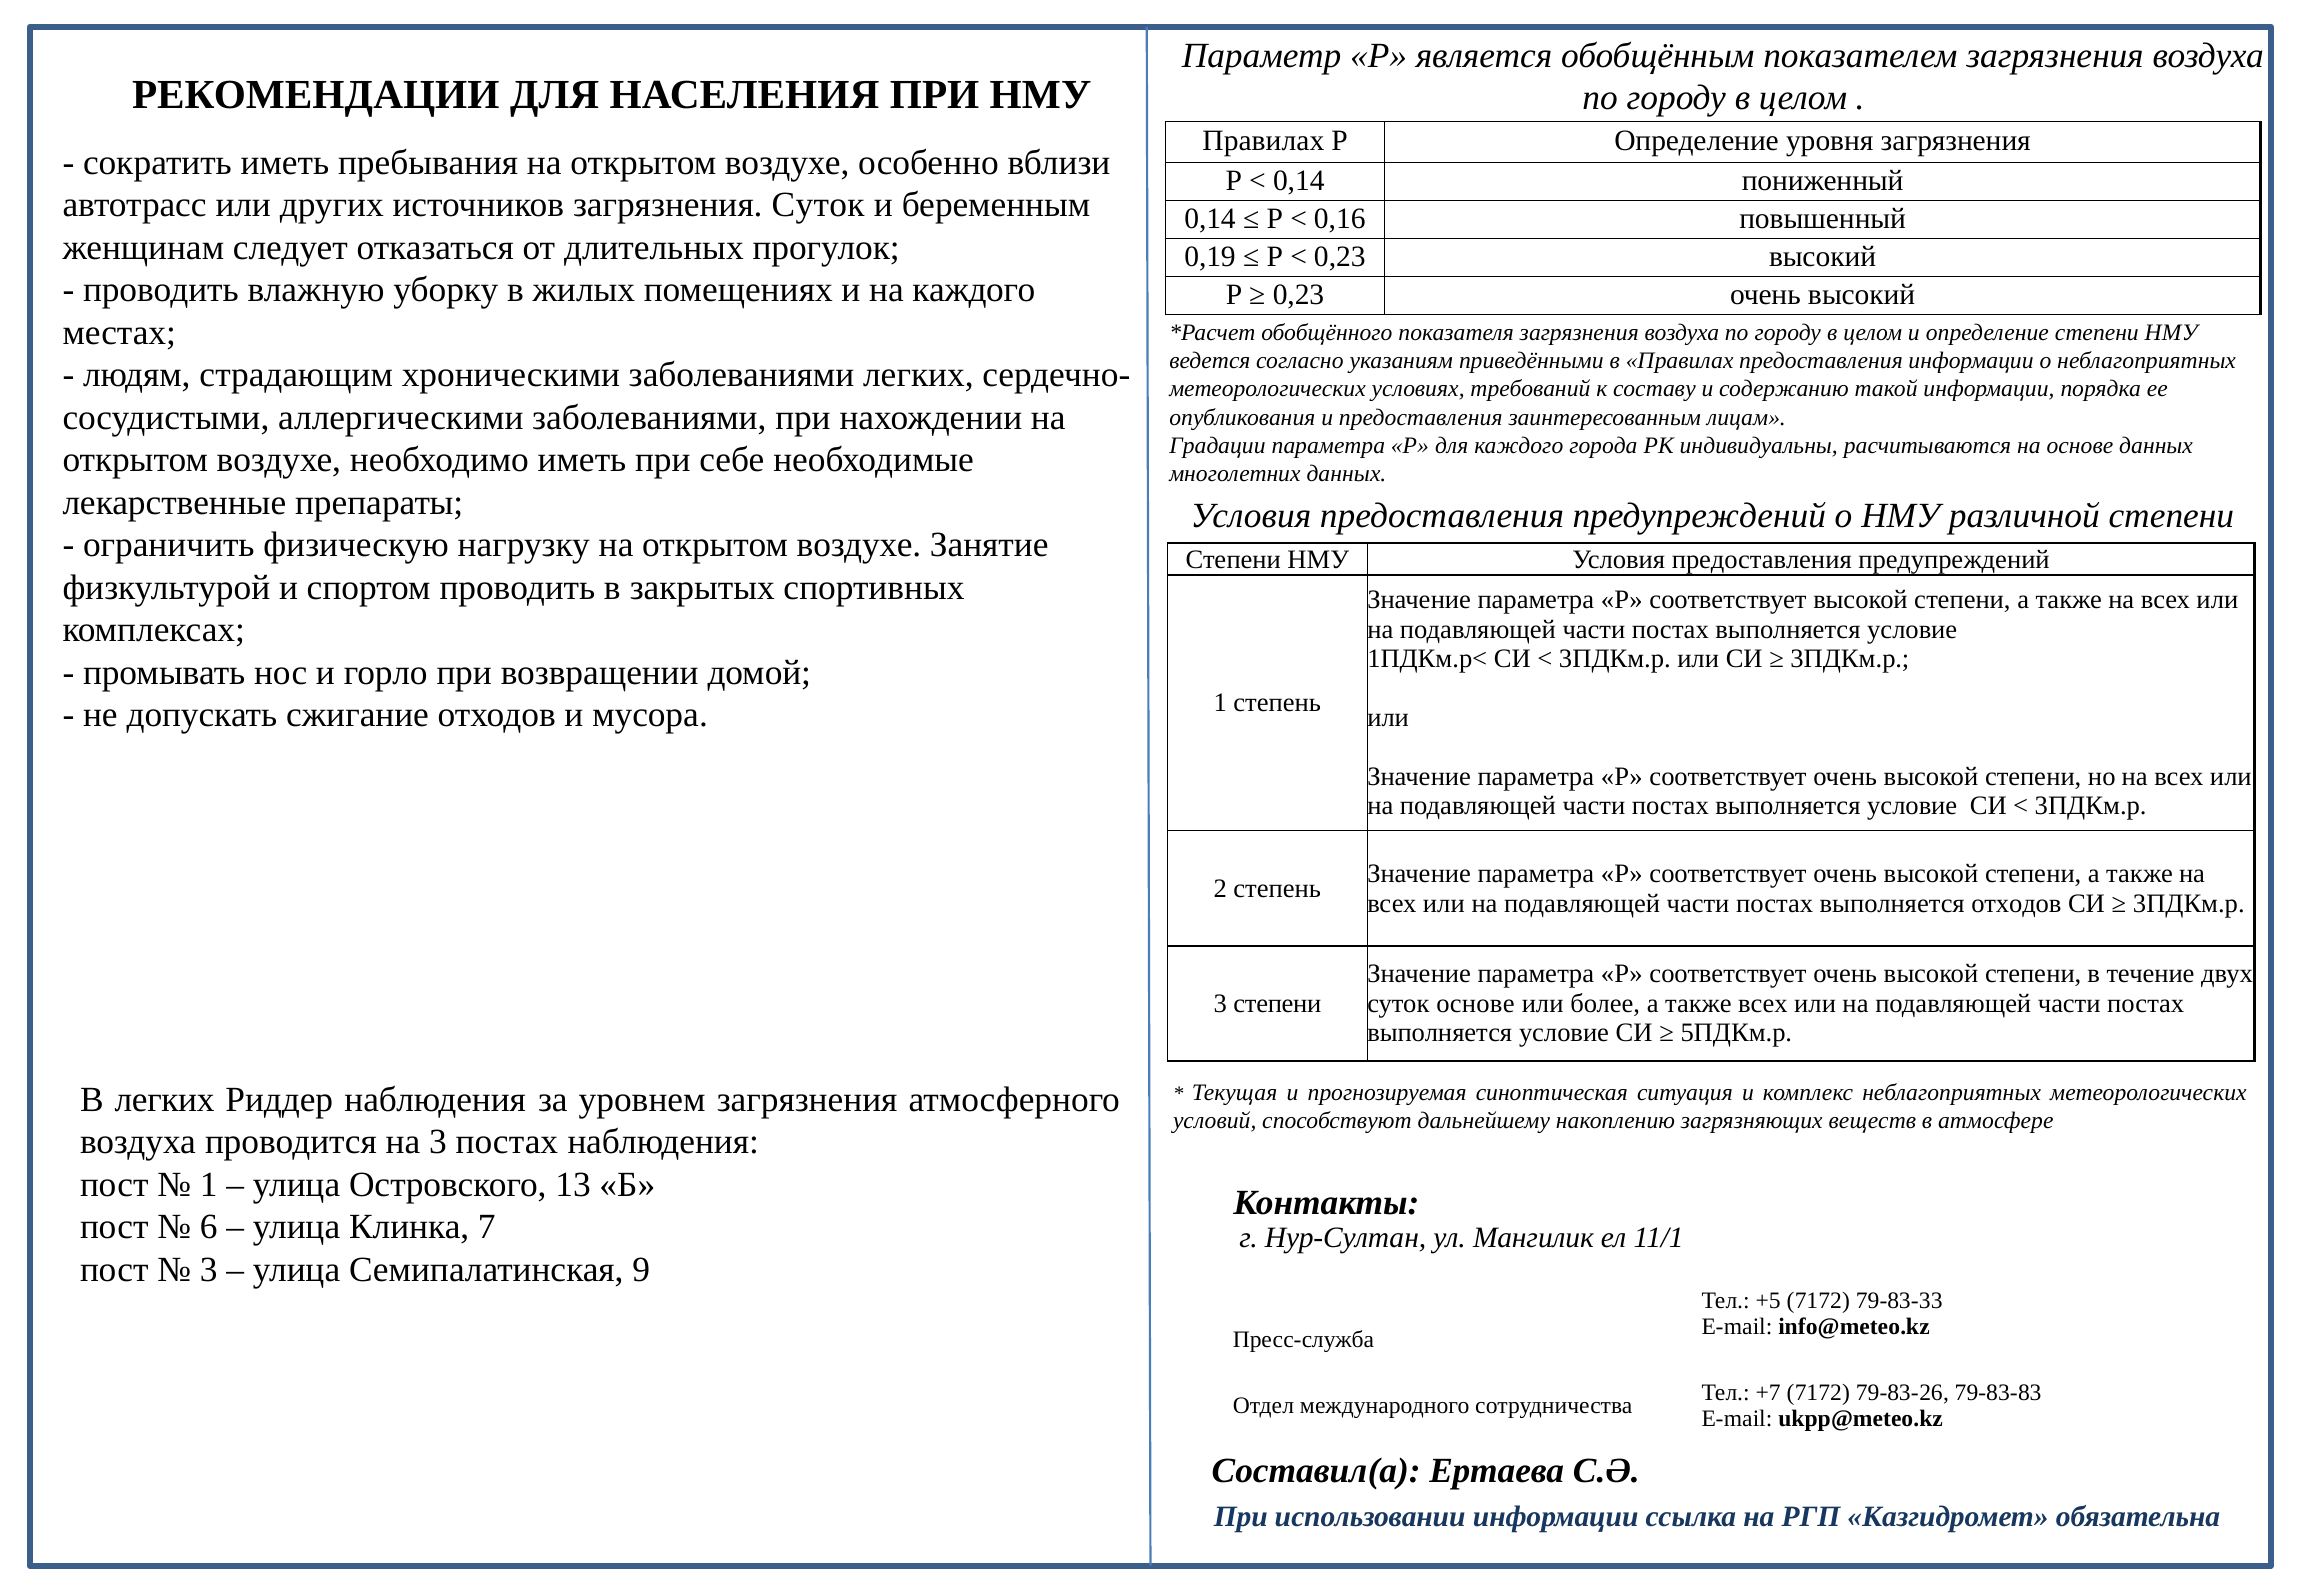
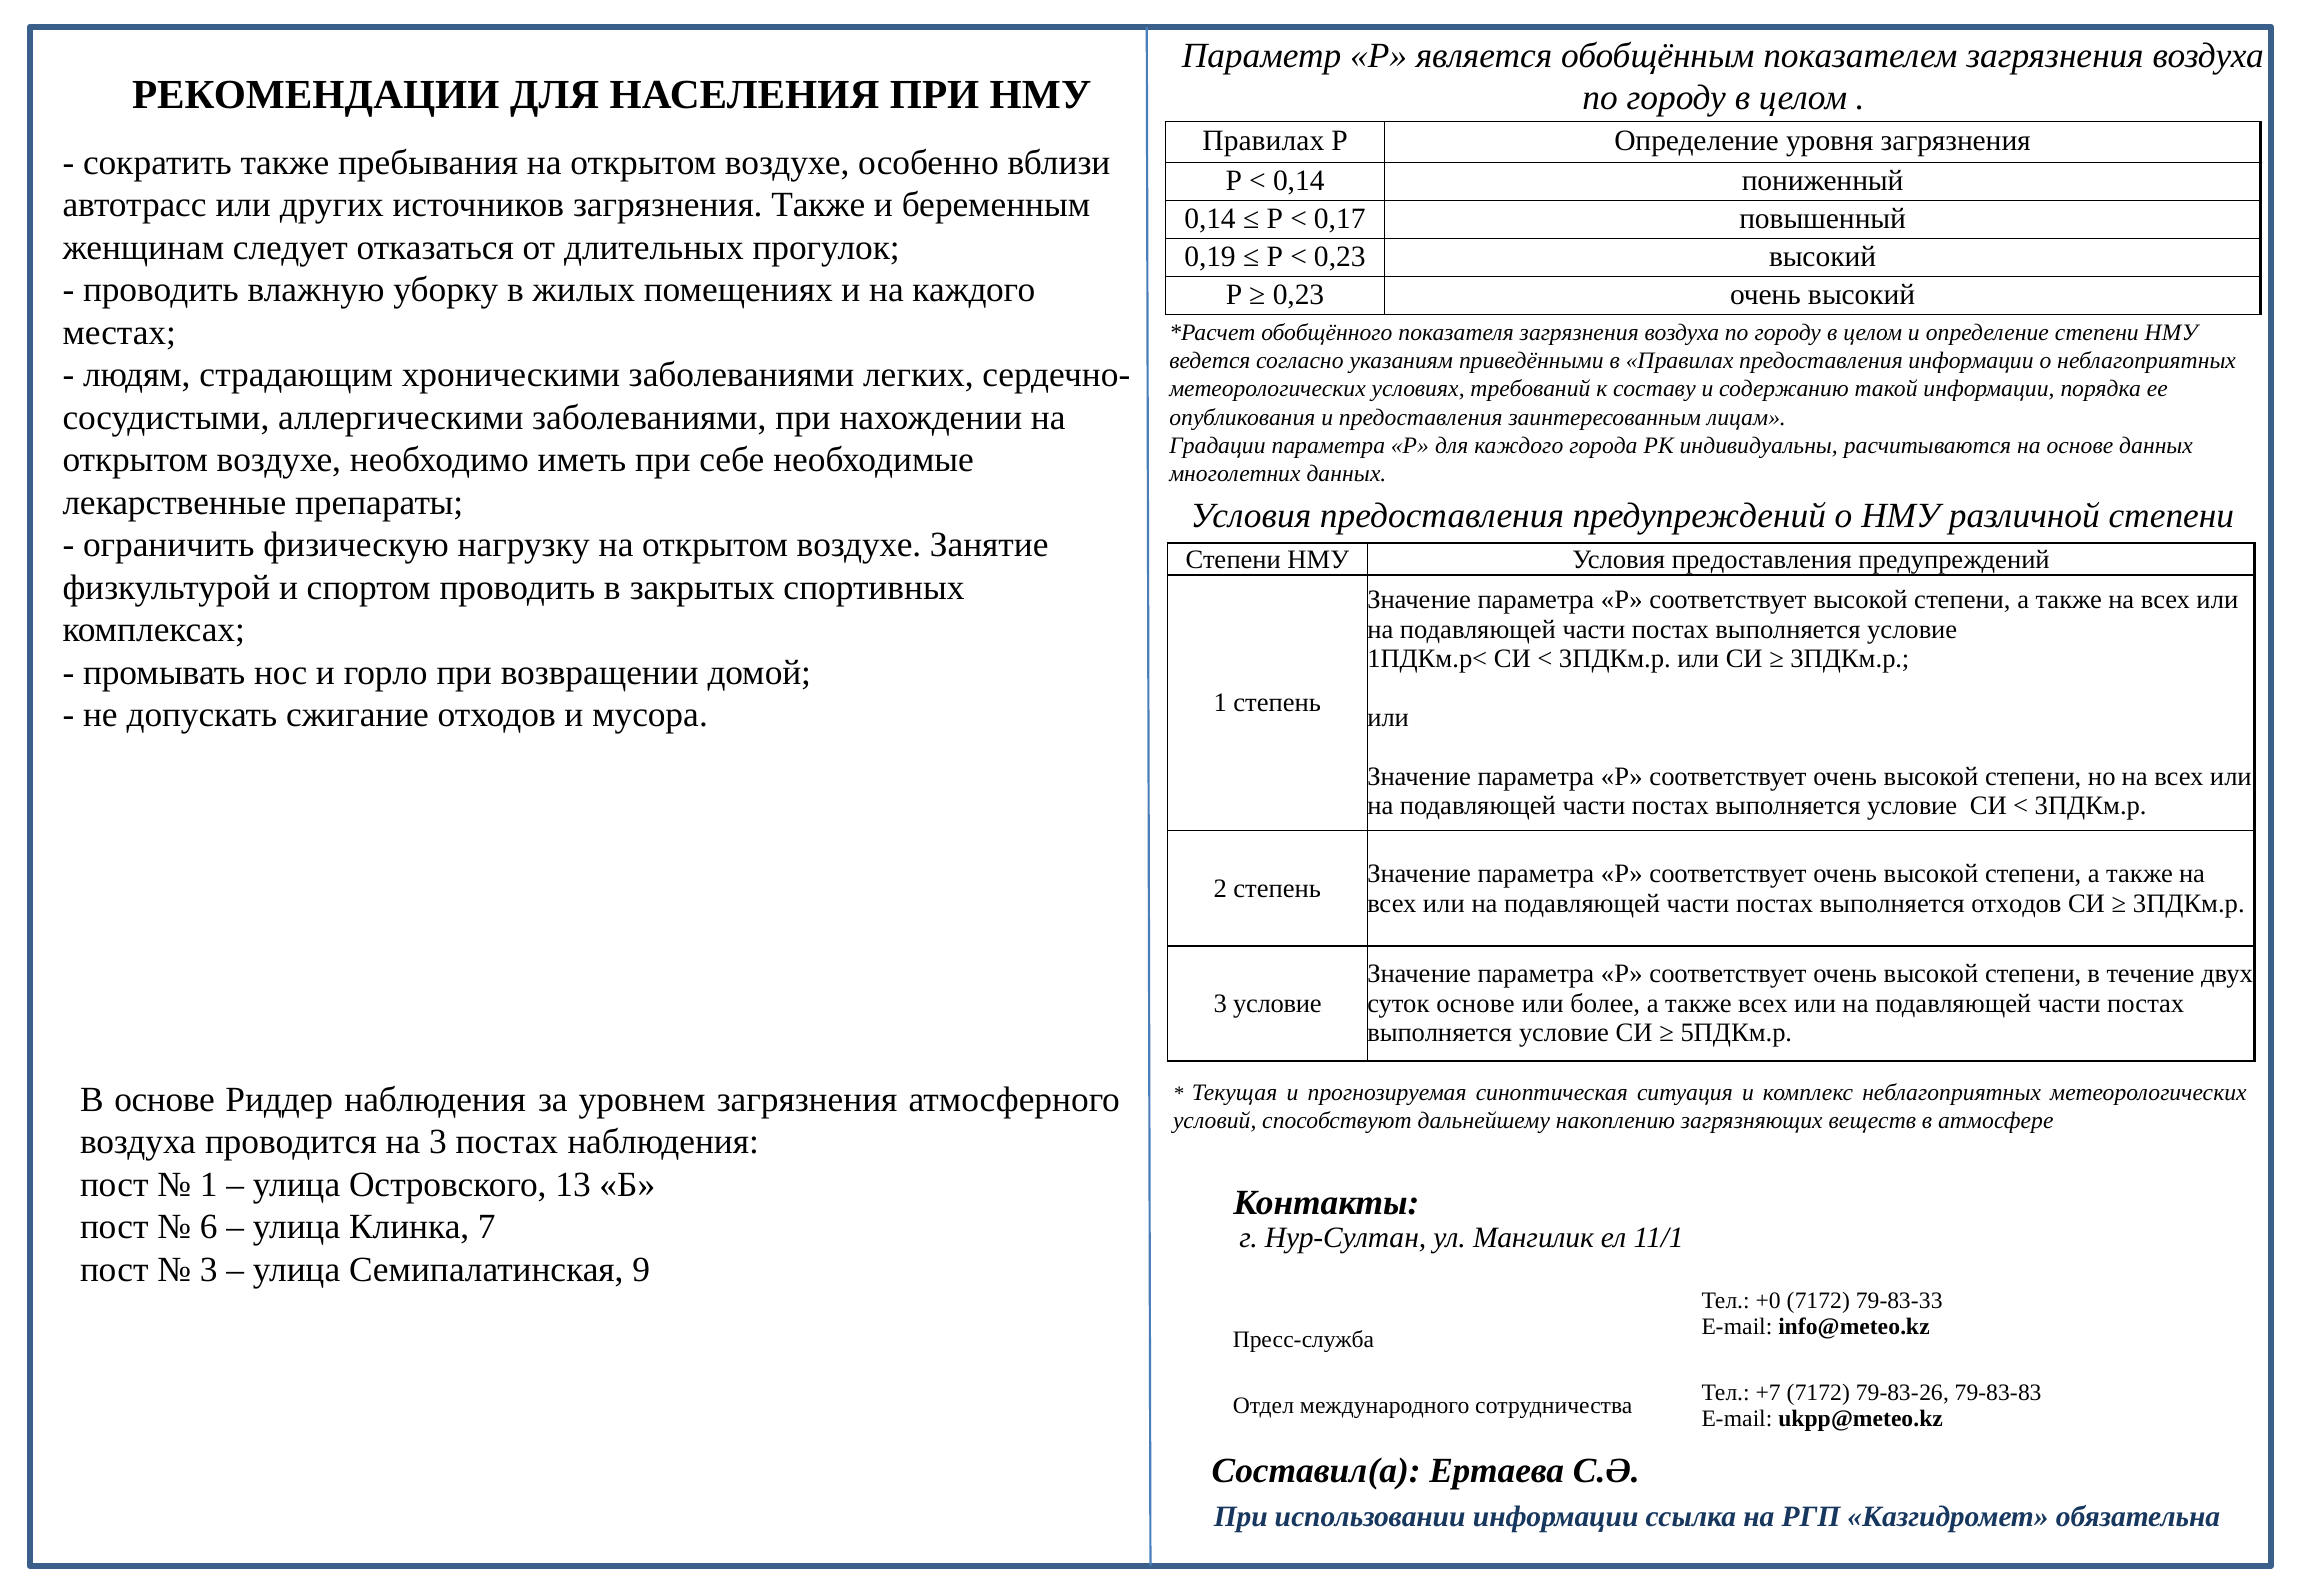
сократить иметь: иметь -> также
загрязнения Суток: Суток -> Также
0,16: 0,16 -> 0,17
3 степени: степени -> условие
В легких: легких -> основе
+5: +5 -> +0
